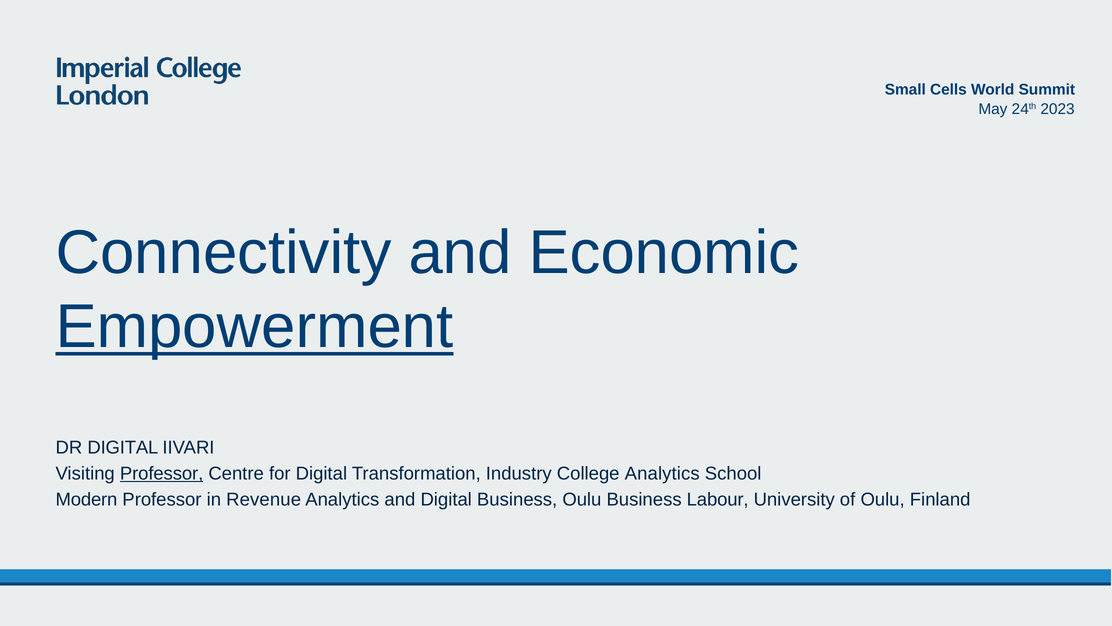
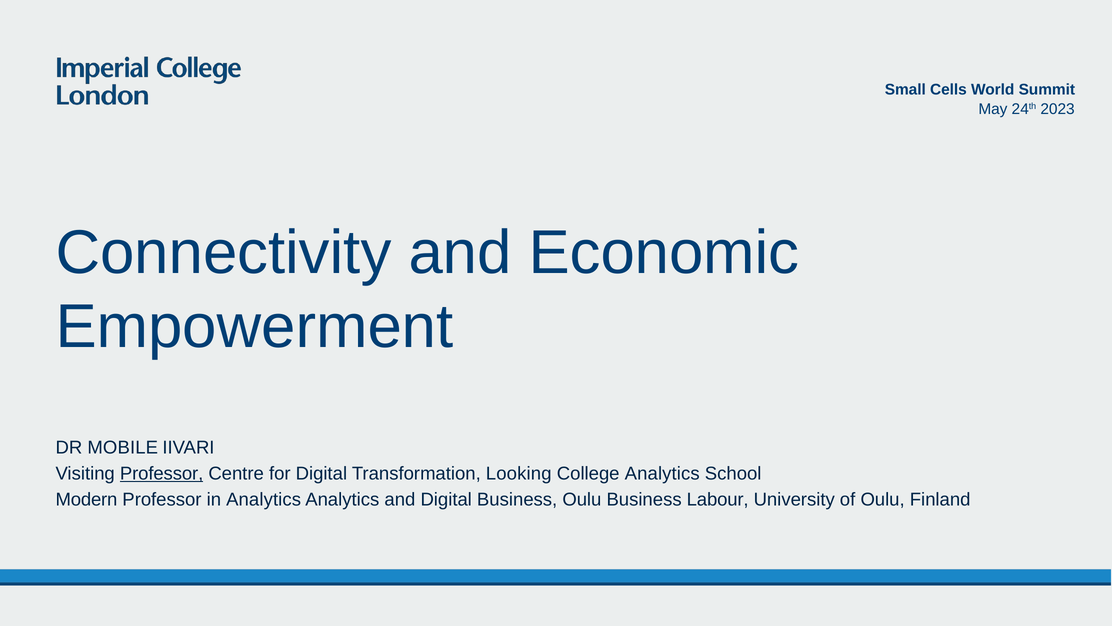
Empowerment underline: present -> none
DR DIGITAL: DIGITAL -> MOBILE
Industry: Industry -> Looking
in Revenue: Revenue -> Analytics
